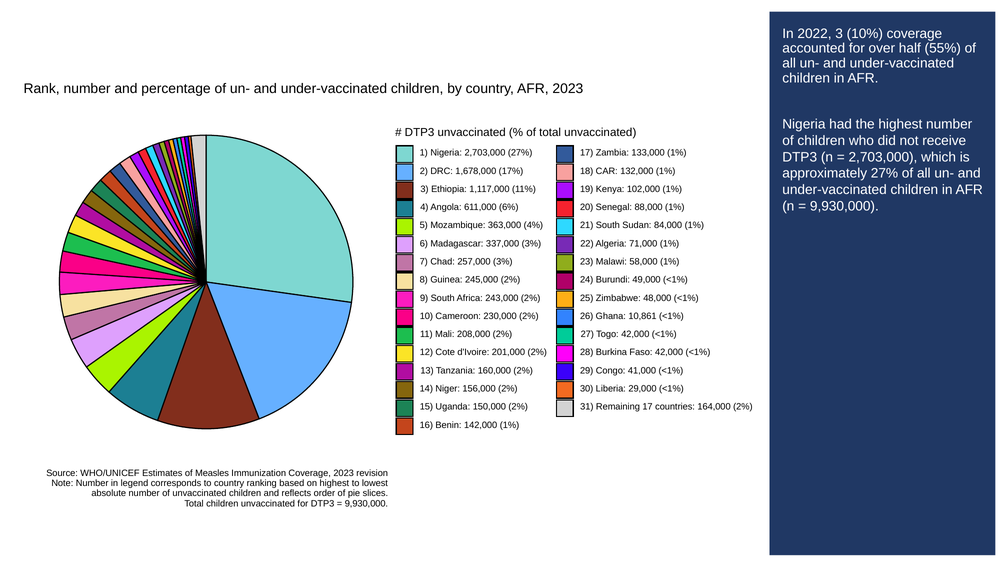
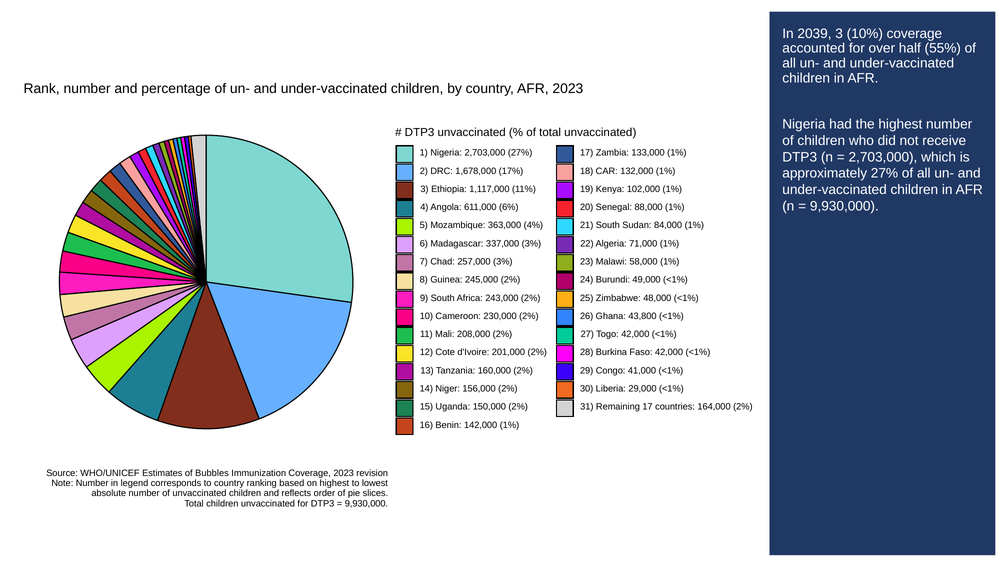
2022: 2022 -> 2039
10,861: 10,861 -> 43,800
Measles: Measles -> Bubbles
